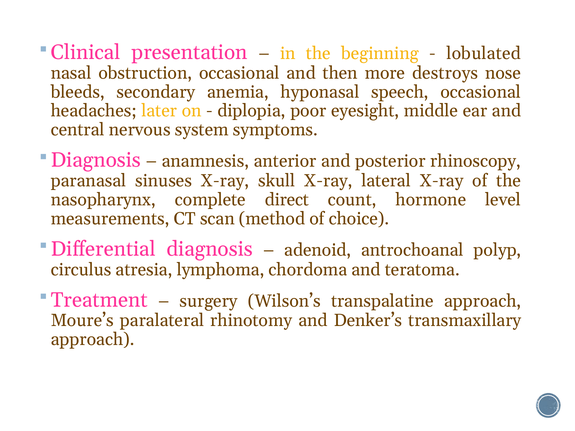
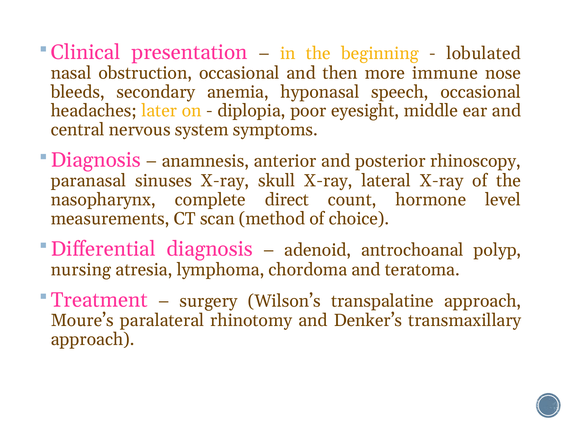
destroys: destroys -> immune
circulus: circulus -> nursing
